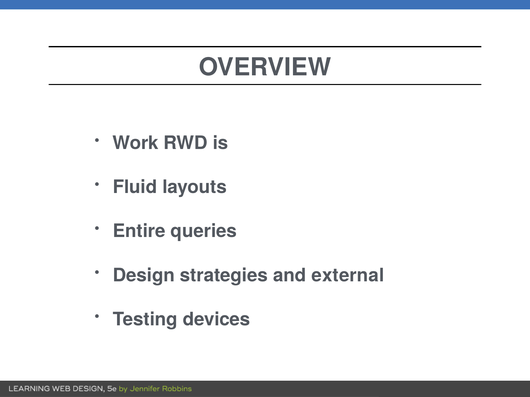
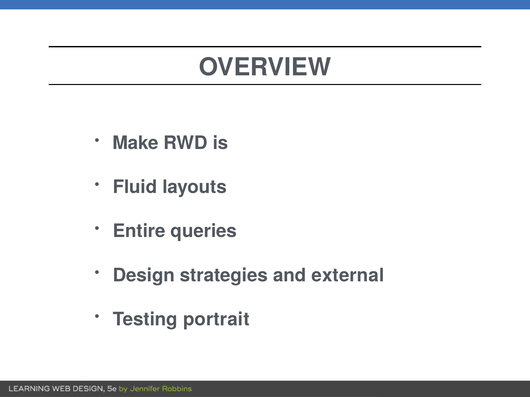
Work: Work -> Make
devices: devices -> portrait
